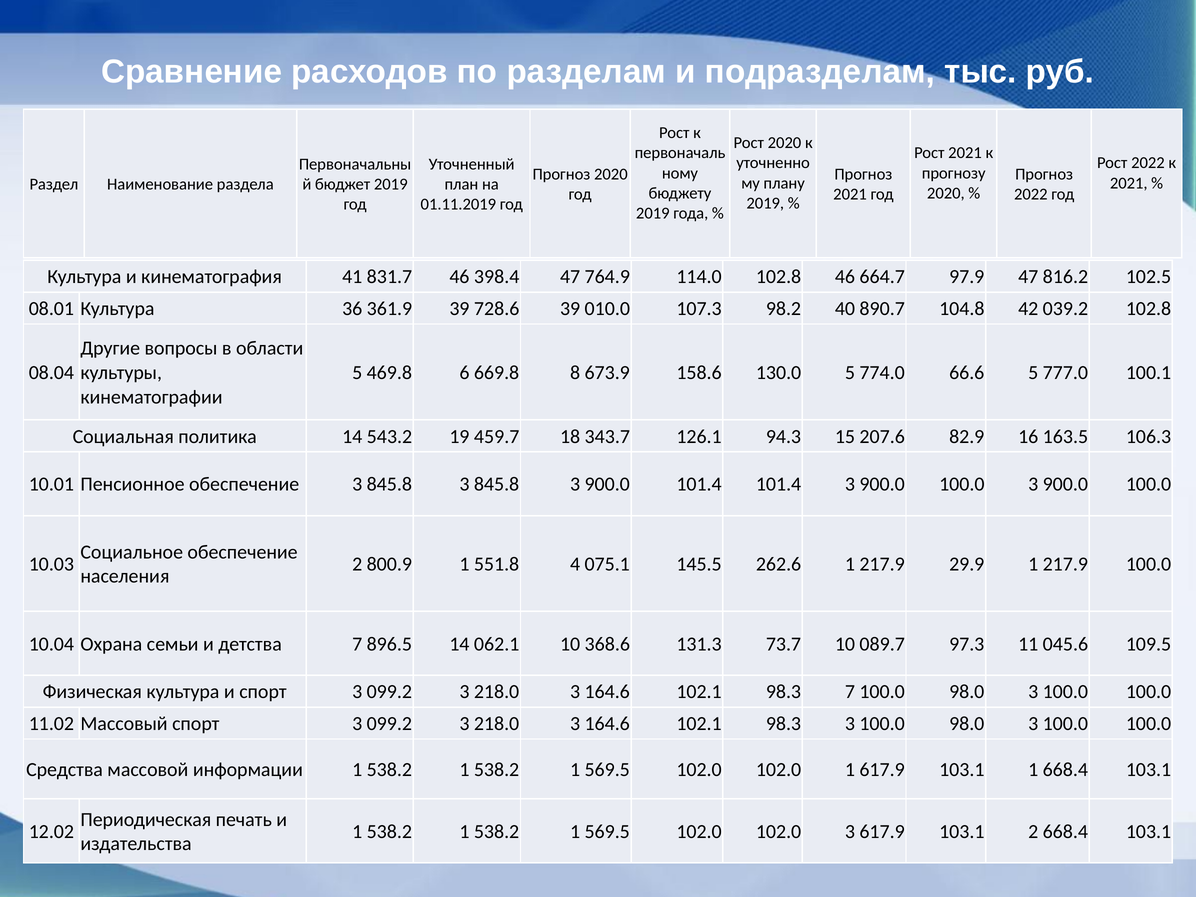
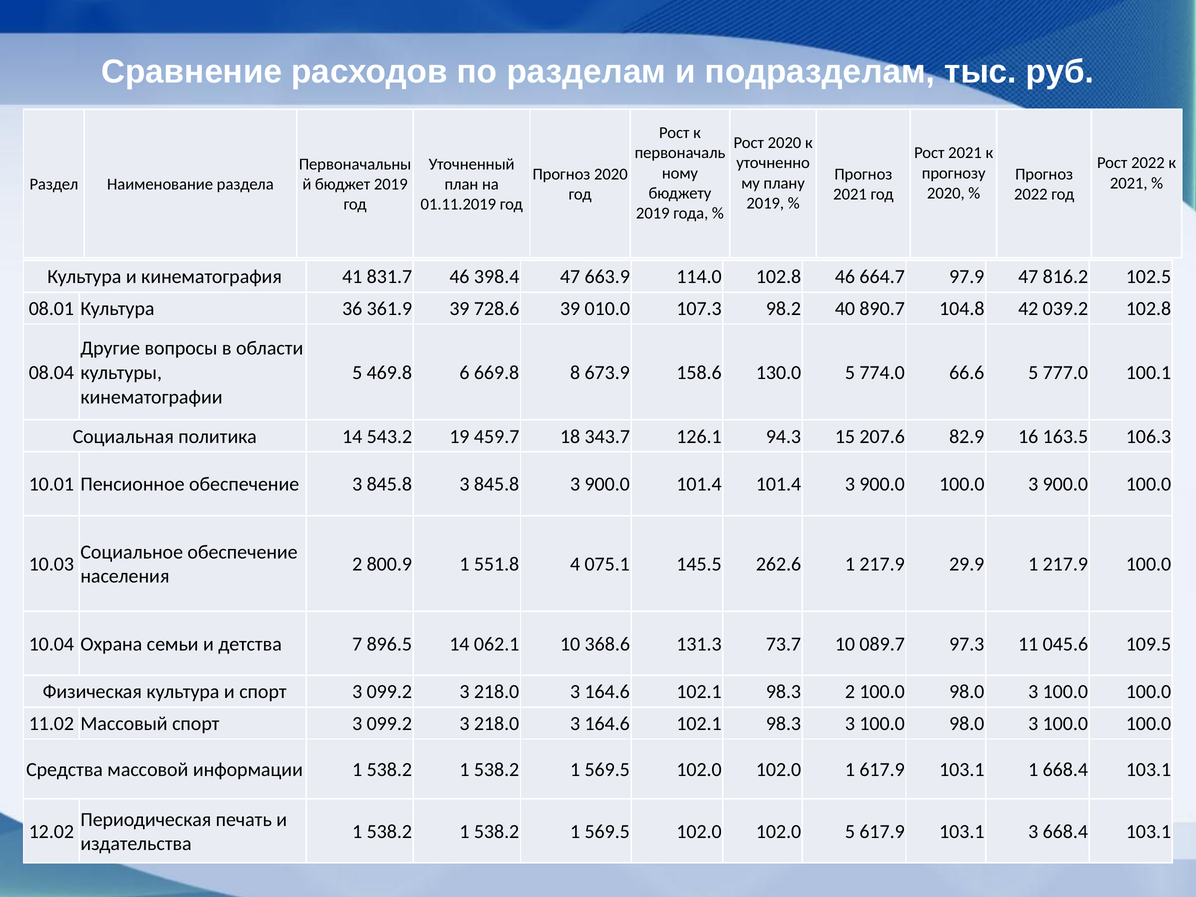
764.9: 764.9 -> 663.9
98.3 7: 7 -> 2
102.0 3: 3 -> 5
103.1 2: 2 -> 3
